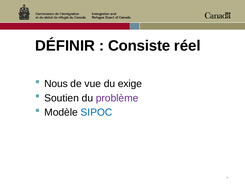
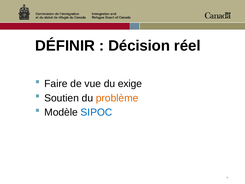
Consiste: Consiste -> Décision
Nous: Nous -> Faire
problème colour: purple -> orange
